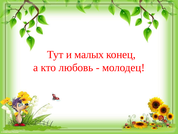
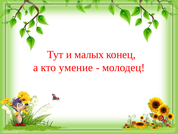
любовь: любовь -> умение
